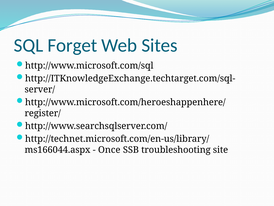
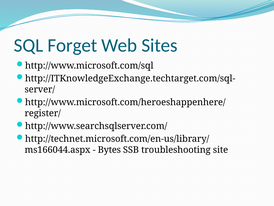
Once: Once -> Bytes
